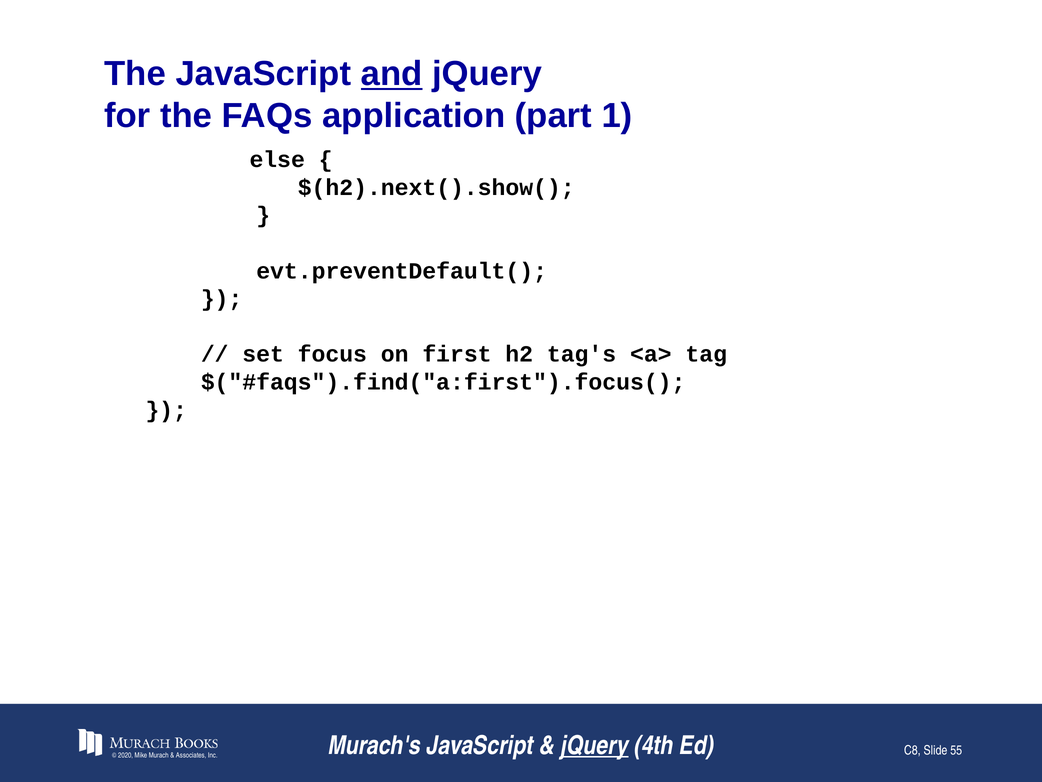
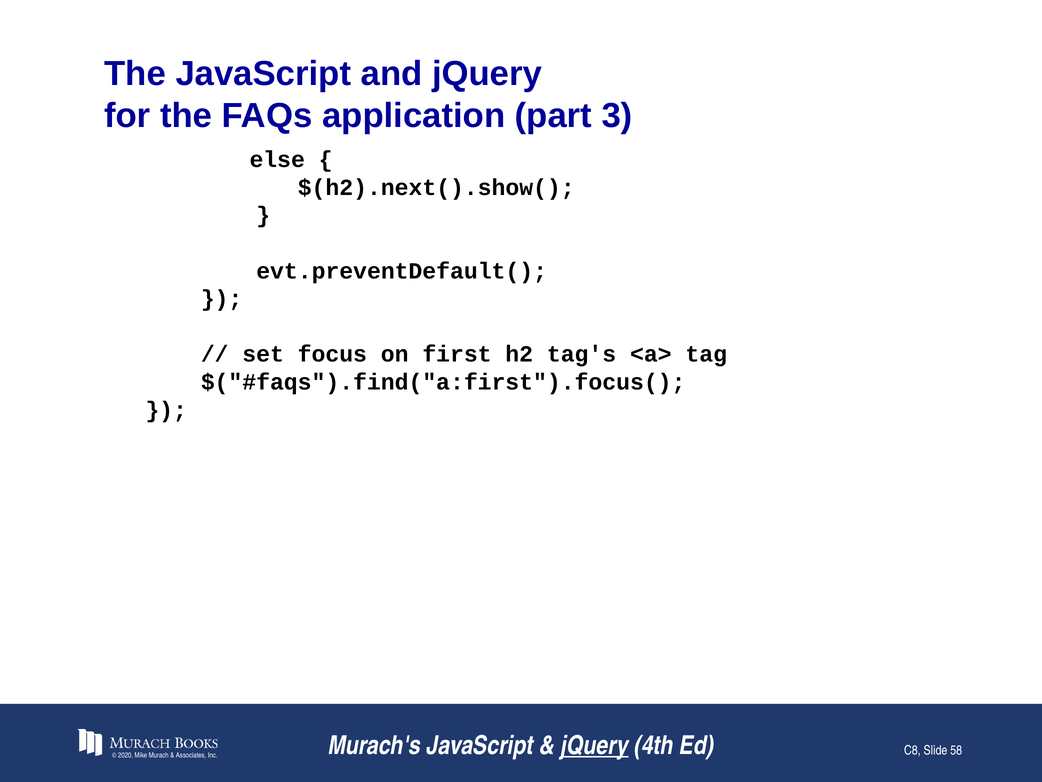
and underline: present -> none
1: 1 -> 3
55: 55 -> 58
